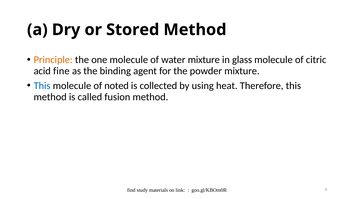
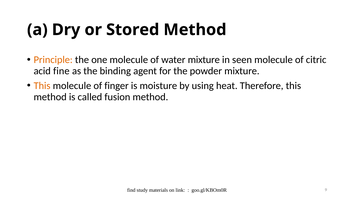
glass: glass -> seen
This at (42, 86) colour: blue -> orange
noted: noted -> finger
collected: collected -> moisture
